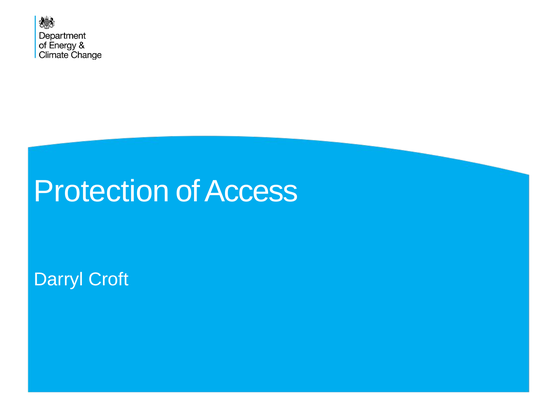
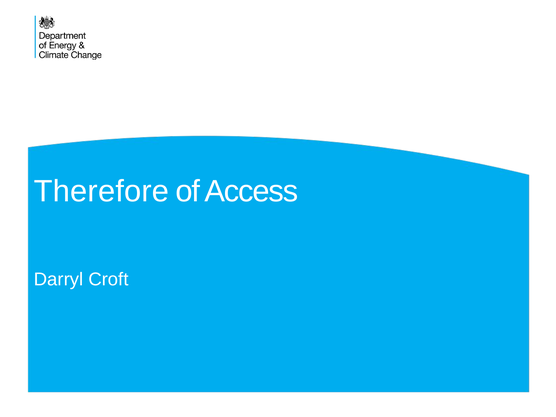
Protection: Protection -> Therefore
